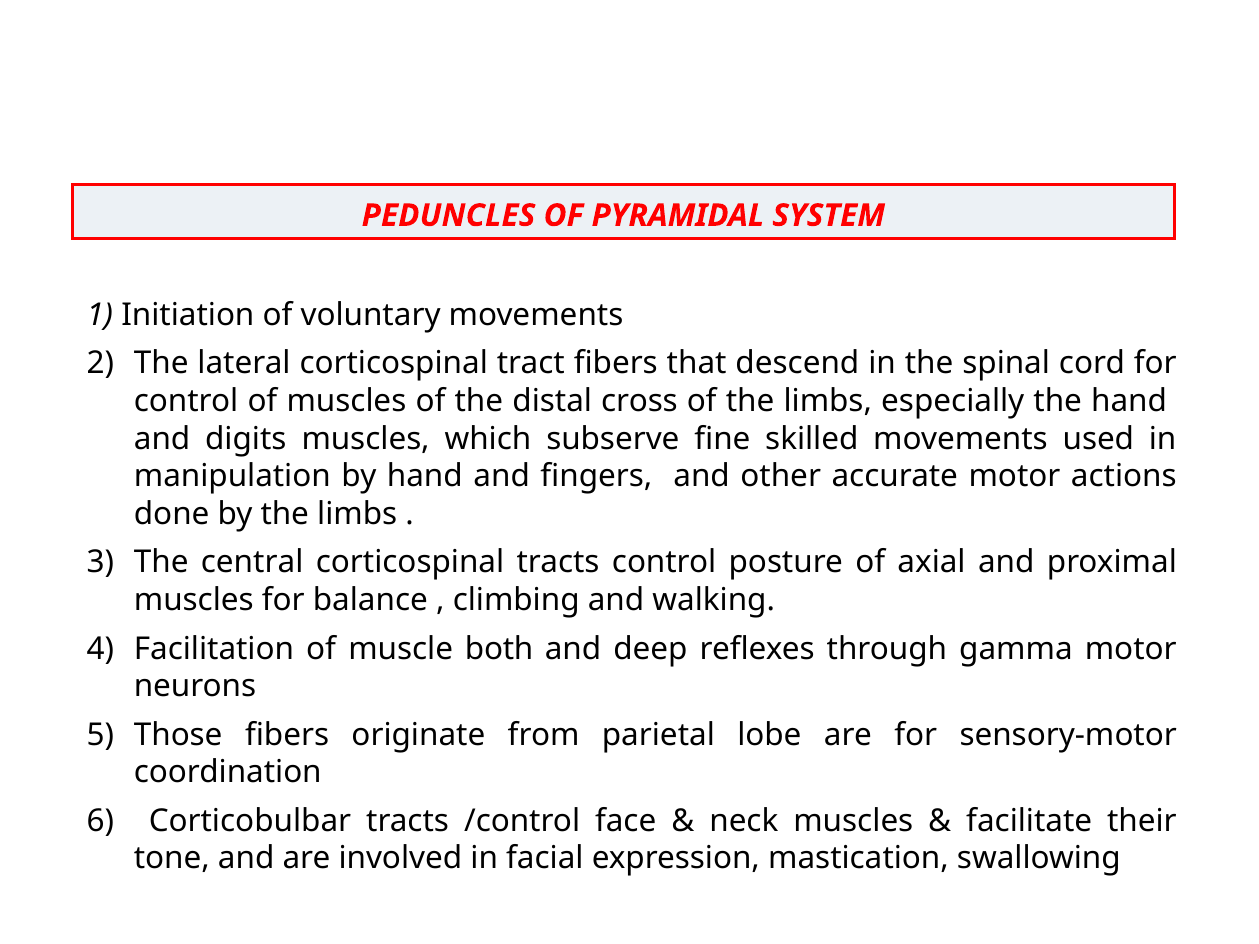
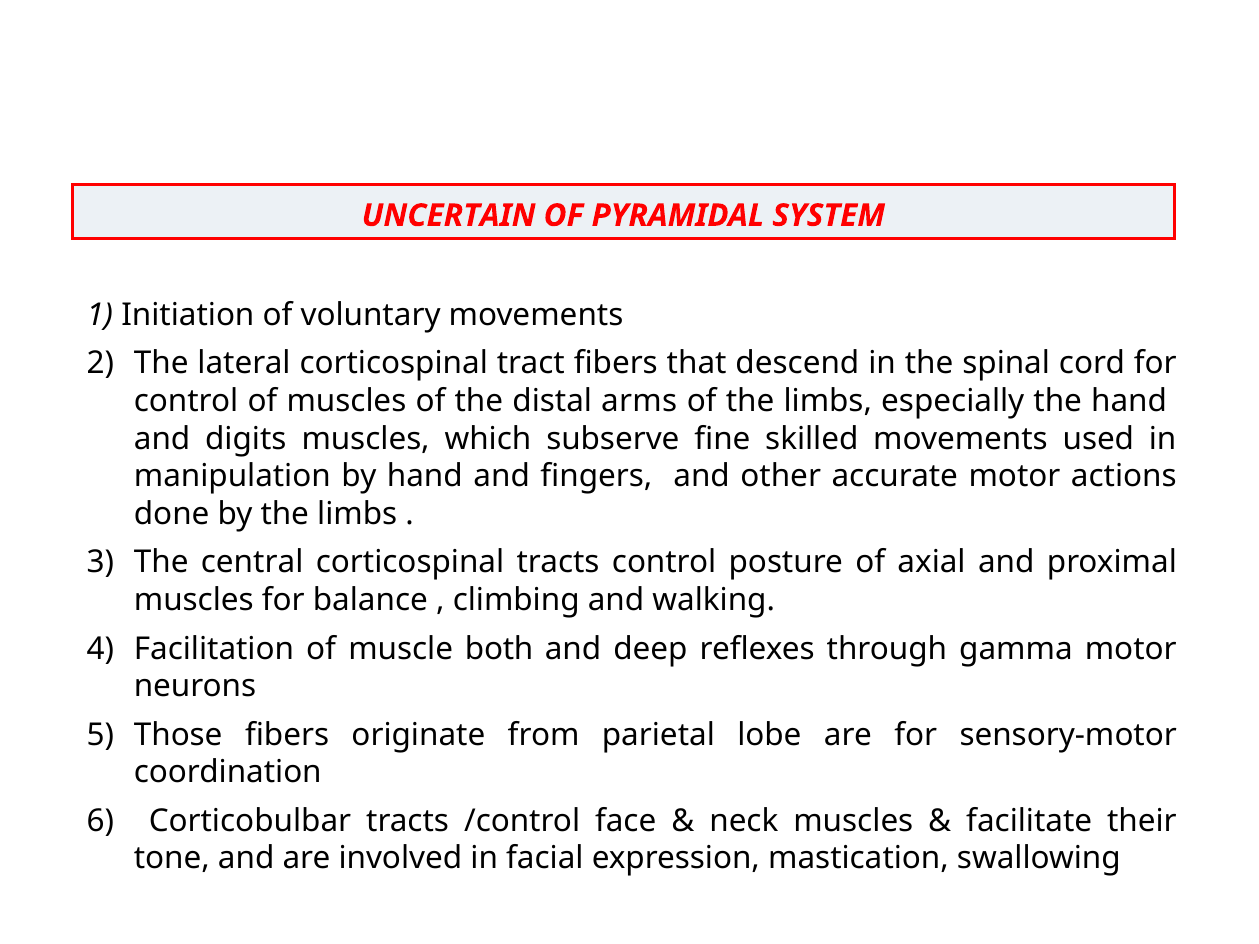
PEDUNCLES: PEDUNCLES -> UNCERTAIN
cross: cross -> arms
